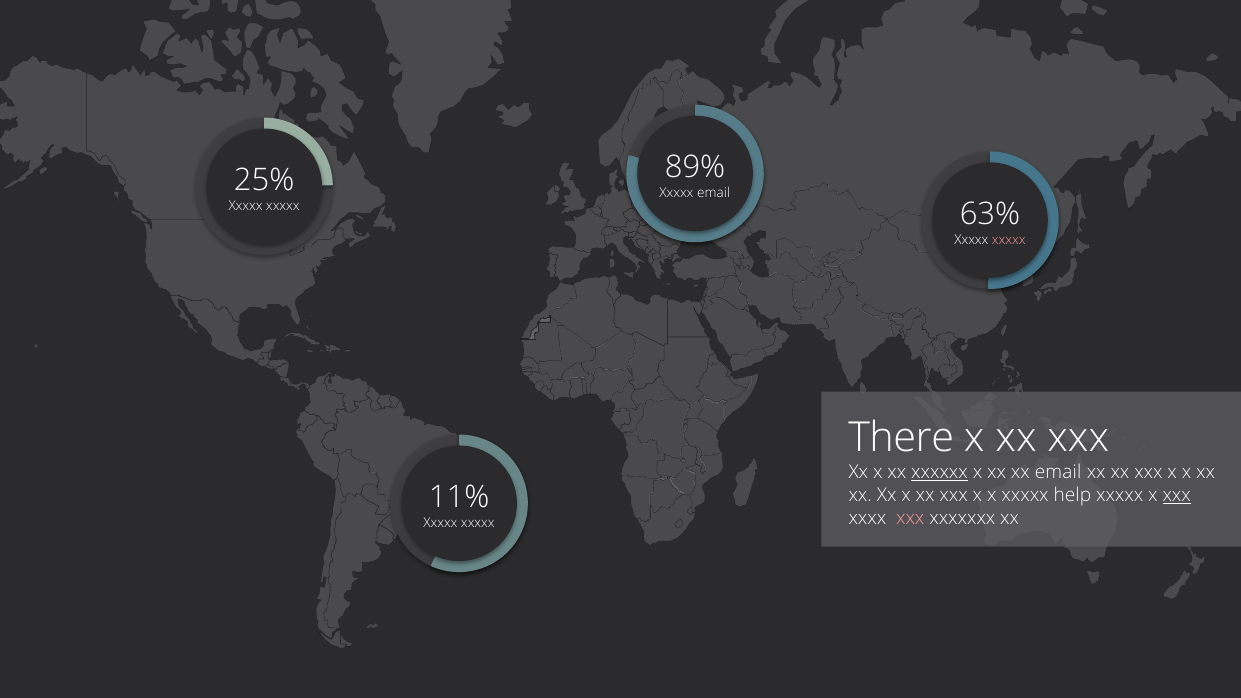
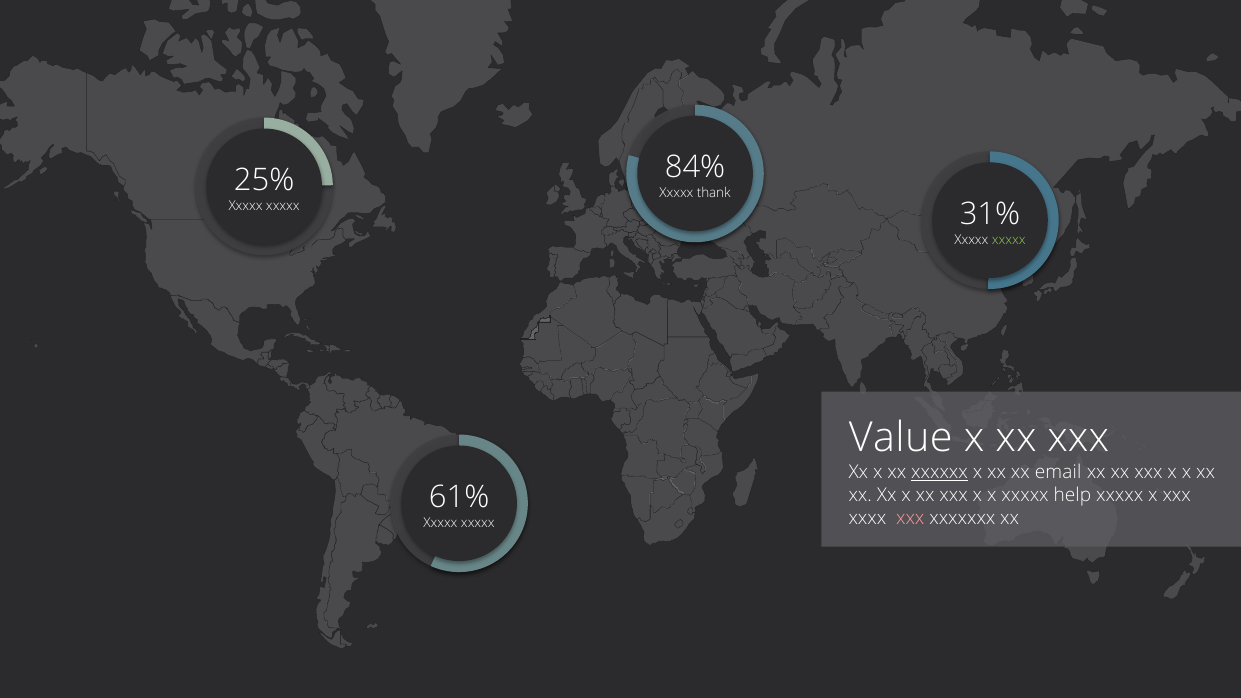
89%: 89% -> 84%
Xxxxx email: email -> thank
63%: 63% -> 31%
xxxxx at (1009, 240) colour: pink -> light green
There: There -> Value
11%: 11% -> 61%
xxx at (1177, 495) underline: present -> none
